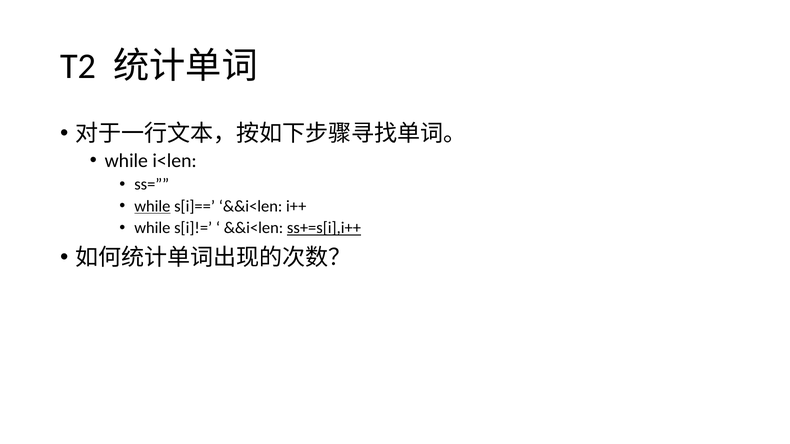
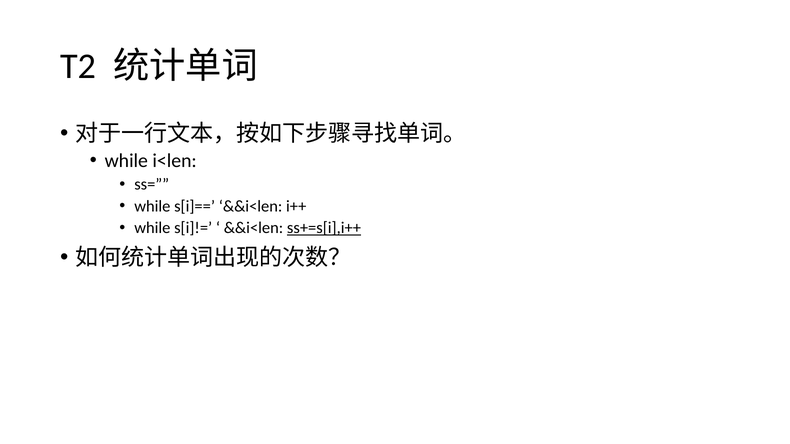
while at (152, 206) underline: present -> none
